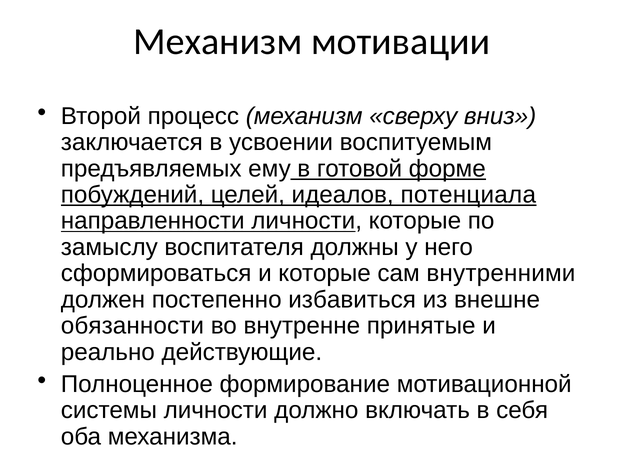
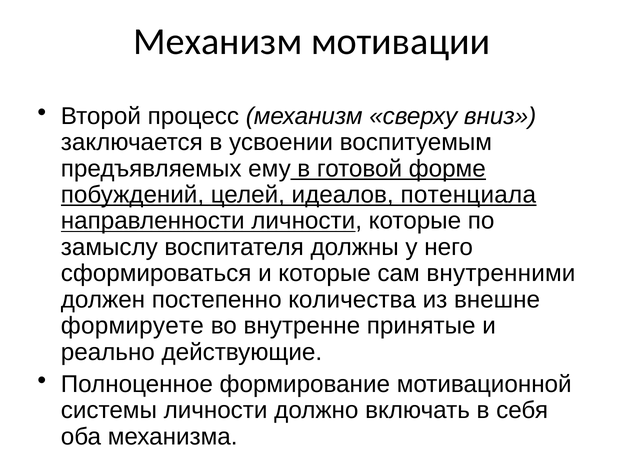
избавиться: избавиться -> количества
обязанности: обязанности -> формируете
